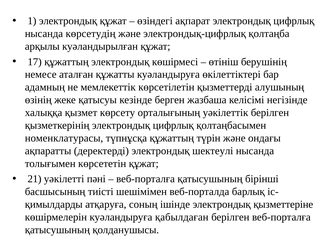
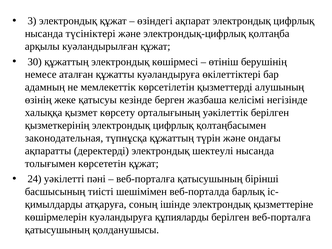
1: 1 -> 3
көрсетудің: көрсетудің -> түсініктері
17: 17 -> 30
номенклатурасы: номенклатурасы -> законодательная
21: 21 -> 24
қабылдаған: қабылдаған -> құпияларды
